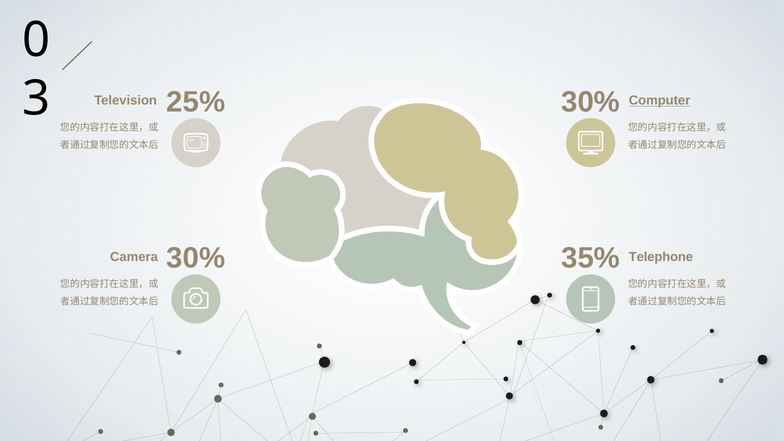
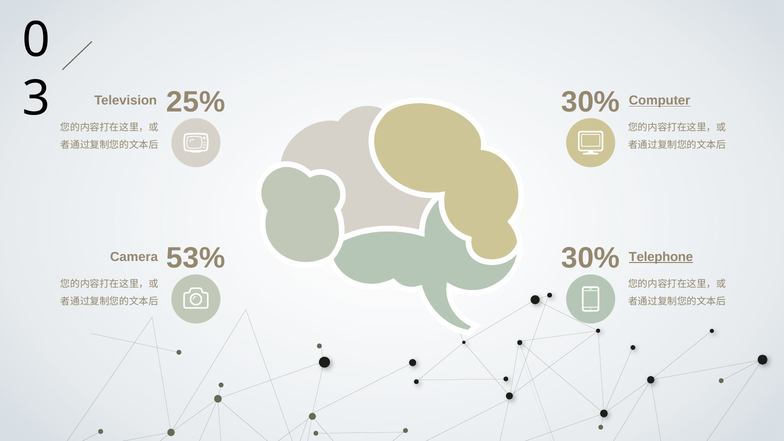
30% at (196, 258): 30% -> 53%
35% at (591, 258): 35% -> 30%
Telephone underline: none -> present
